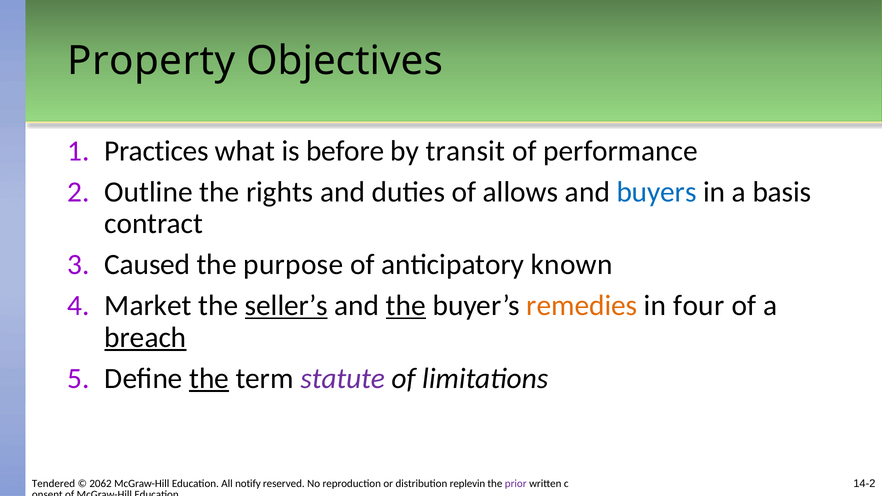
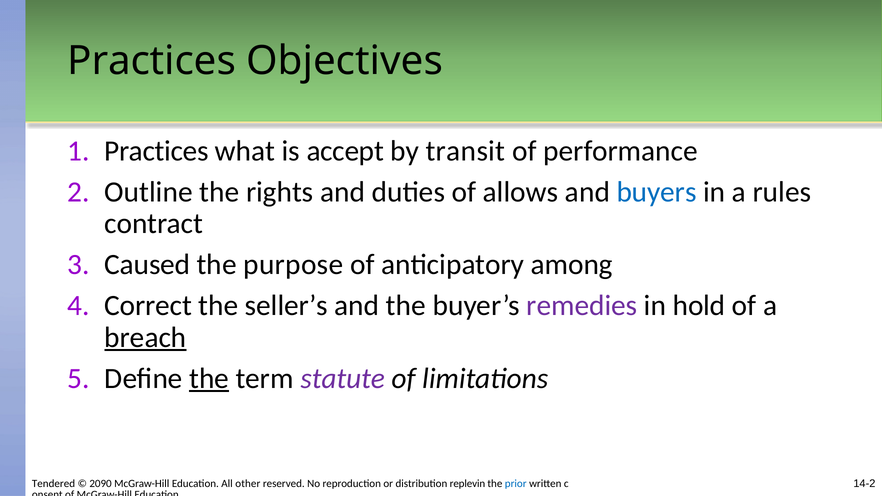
Property at (151, 61): Property -> Practices
before: before -> accept
basis: basis -> rules
known: known -> among
Market: Market -> Correct
seller’s underline: present -> none
the at (406, 306) underline: present -> none
remedies colour: orange -> purple
four: four -> hold
2062: 2062 -> 2090
notify: notify -> other
prior colour: purple -> blue
